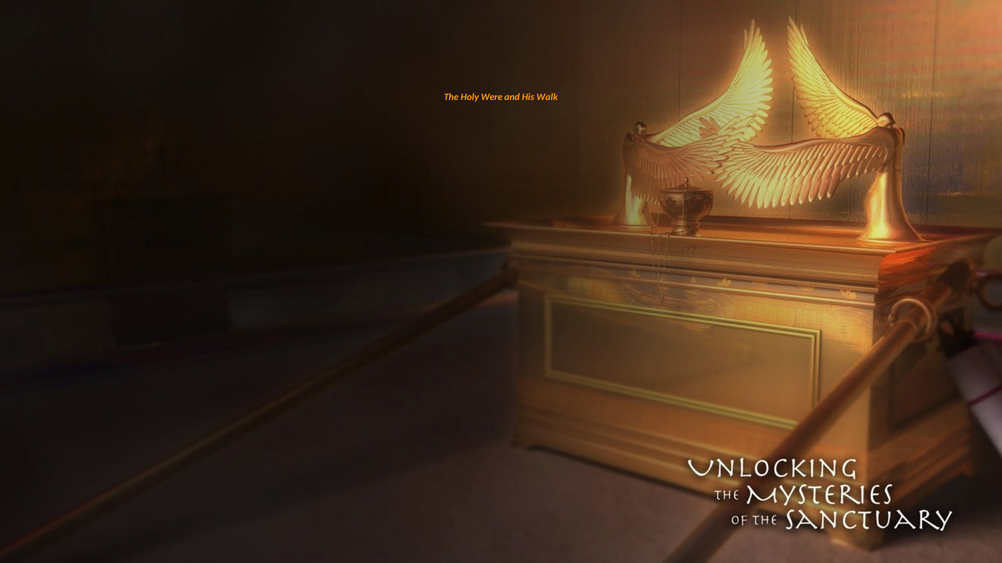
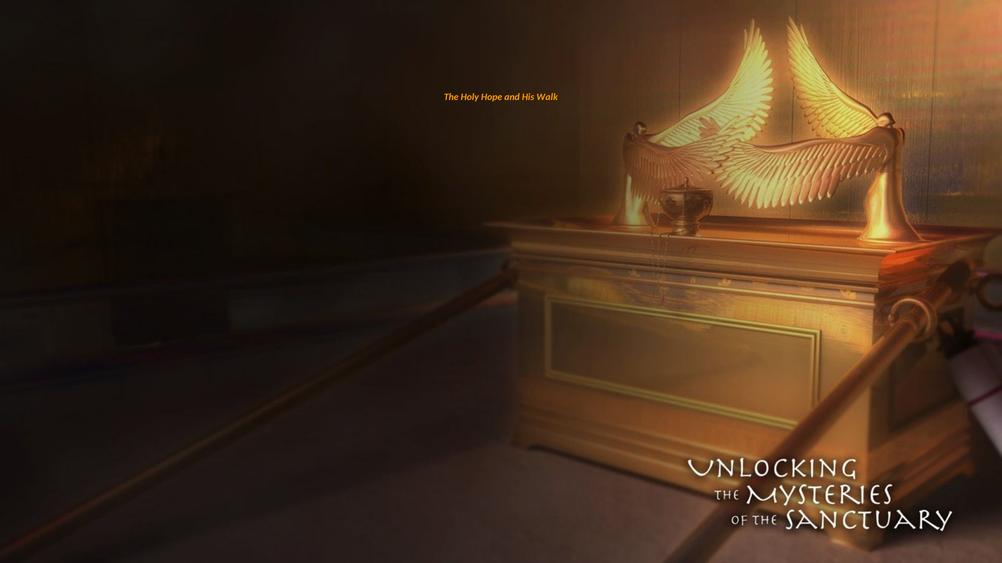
Were: Were -> Hope
